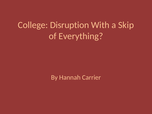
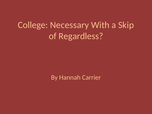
Disruption: Disruption -> Necessary
Everything: Everything -> Regardless
